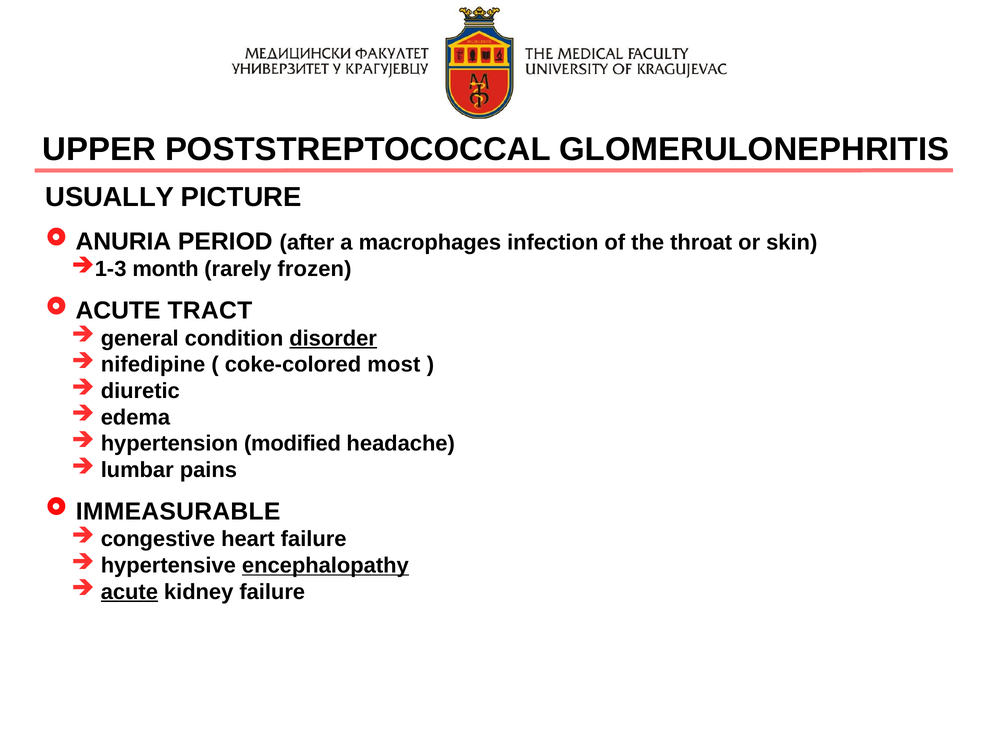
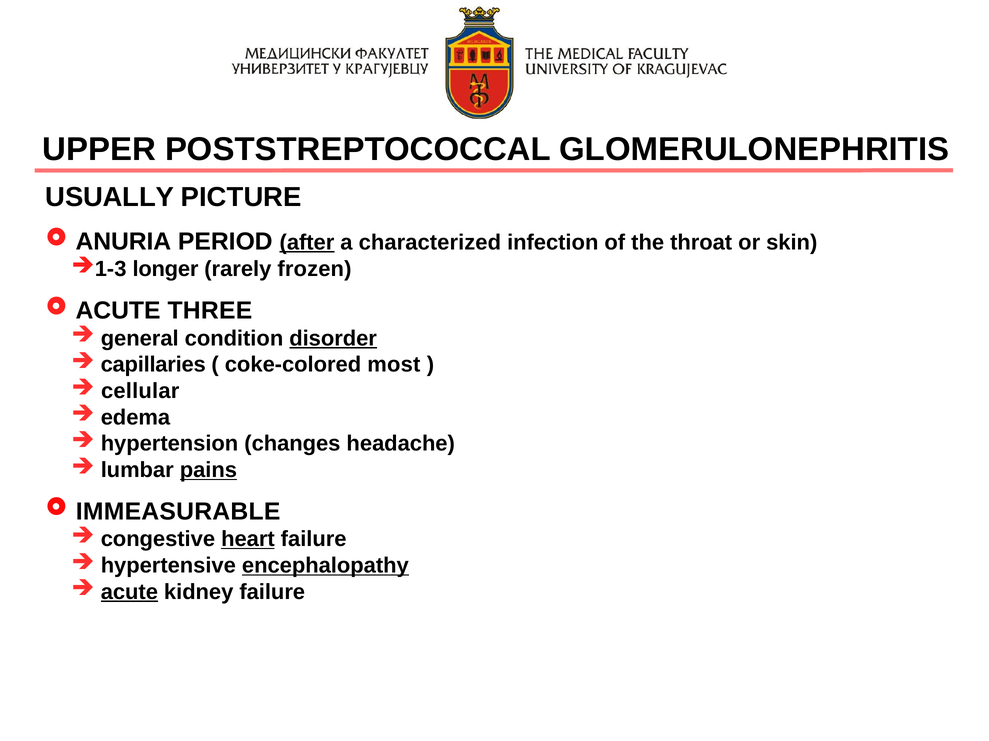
after underline: none -> present
macrophages: macrophages -> characterized
month: month -> longer
TRACT: TRACT -> THREE
nifedipine: nifedipine -> capillaries
diuretic: diuretic -> cellular
modified: modified -> changes
pains underline: none -> present
heart underline: none -> present
